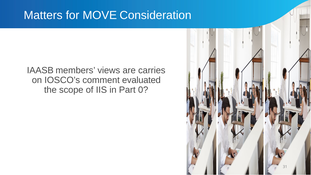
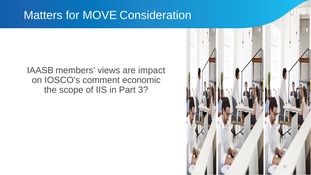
carries: carries -> impact
evaluated: evaluated -> economic
0: 0 -> 3
